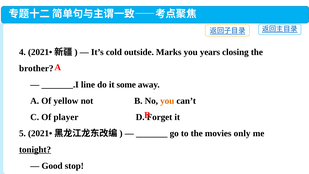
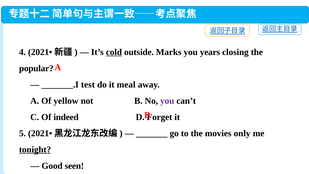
cold underline: none -> present
brother: brother -> popular
line: line -> test
some: some -> meal
you at (167, 101) colour: orange -> purple
player: player -> indeed
stop: stop -> seen
